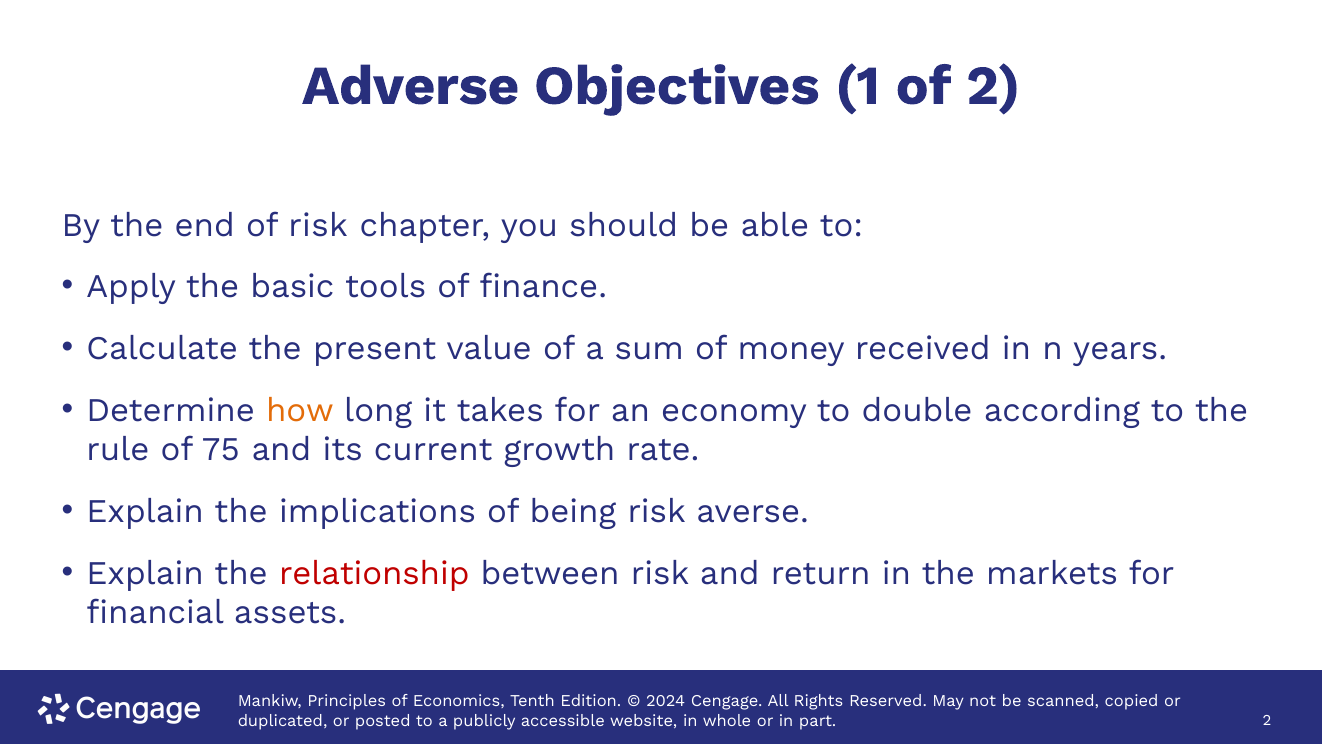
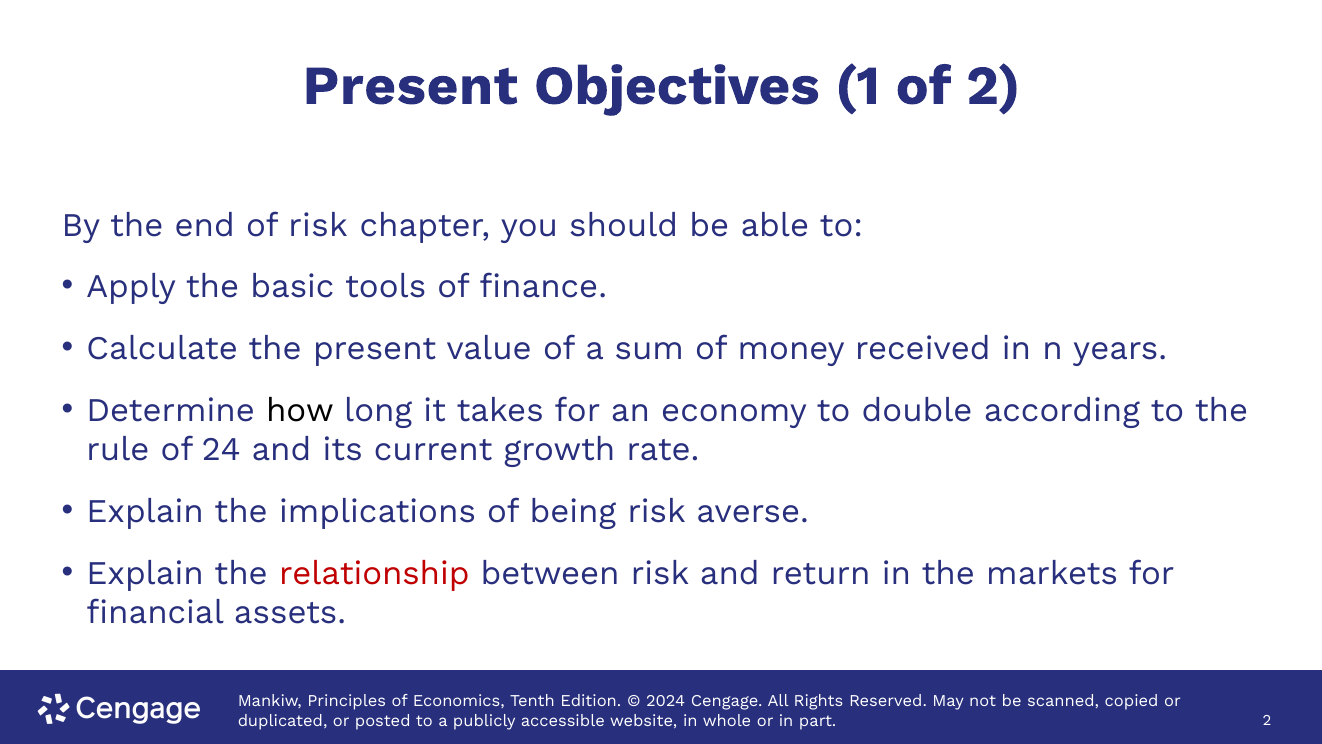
Adverse at (411, 86): Adverse -> Present
how colour: orange -> black
75: 75 -> 24
